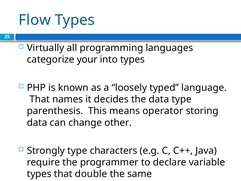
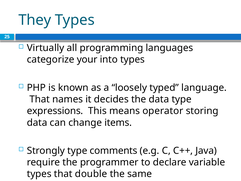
Flow: Flow -> They
parenthesis: parenthesis -> expressions
other: other -> items
characters: characters -> comments
